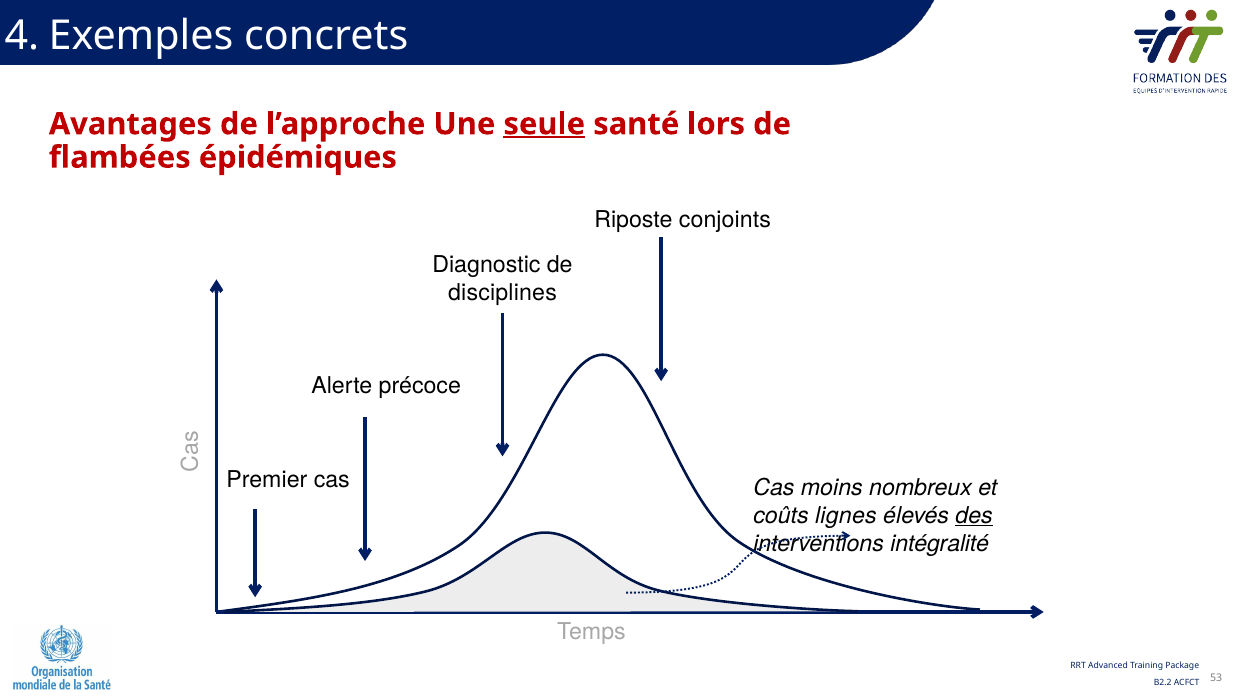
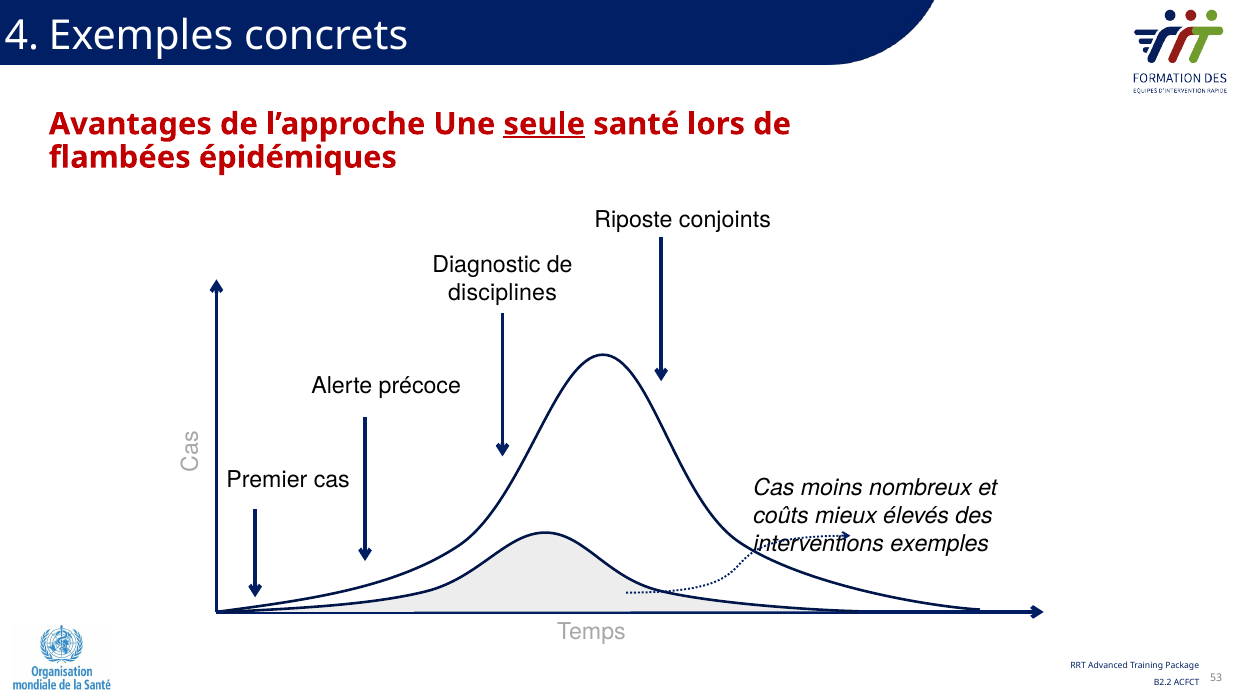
lignes: lignes -> mieux
des underline: present -> none
intégralité: intégralité -> exemples
